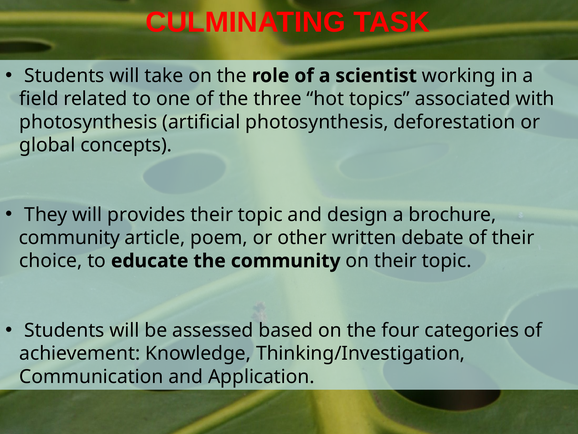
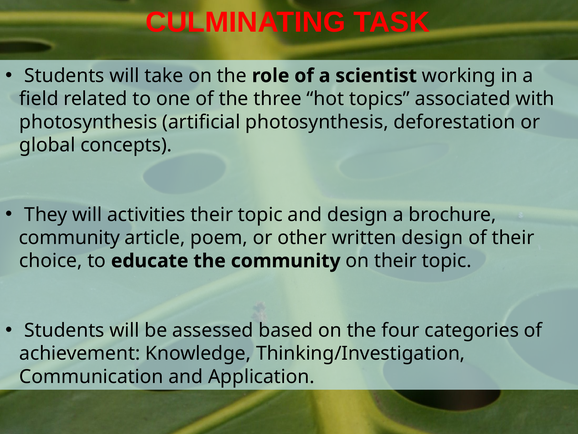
provides: provides -> activities
written debate: debate -> design
